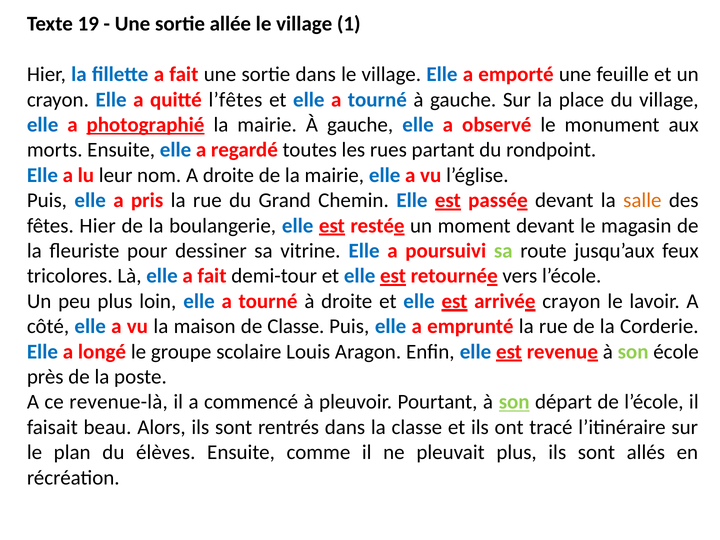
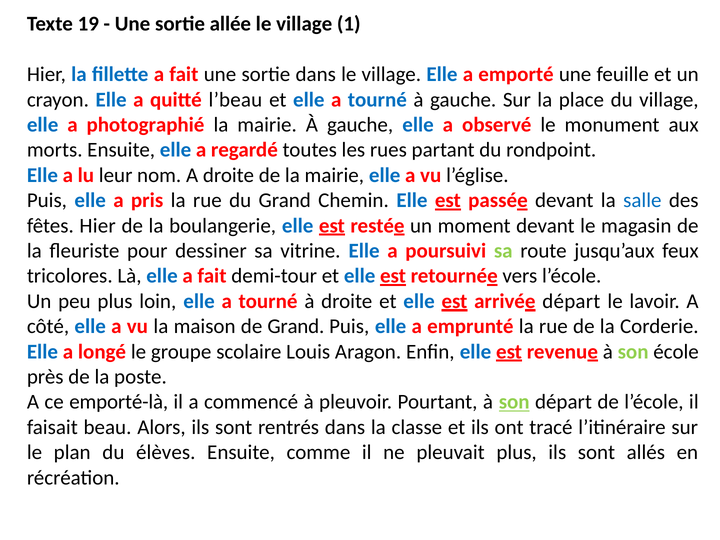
l’fêtes: l’fêtes -> l’beau
photographié underline: present -> none
salle colour: orange -> blue
arrivée crayon: crayon -> départ
de Classe: Classe -> Grand
revenue-là: revenue-là -> emporté-là
